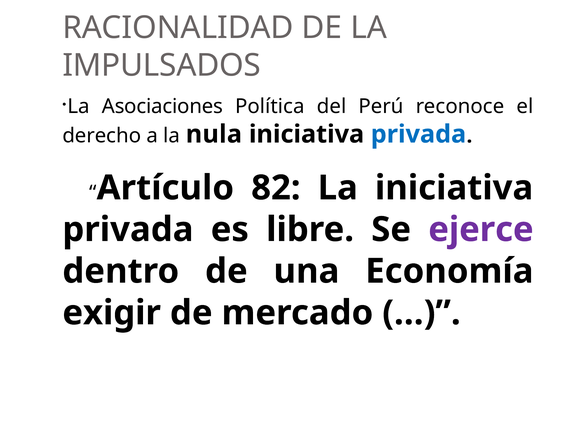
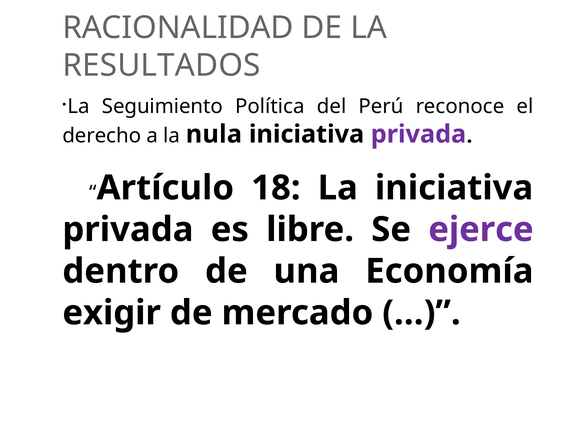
IMPULSADOS: IMPULSADOS -> RESULTADOS
Asociaciones: Asociaciones -> Seguimiento
privada at (418, 134) colour: blue -> purple
82: 82 -> 18
